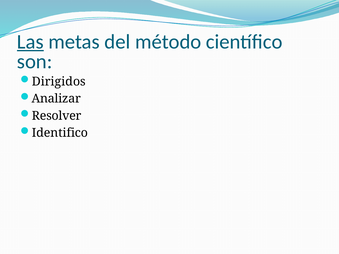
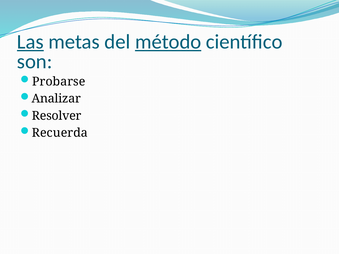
método underline: none -> present
Dirigidos: Dirigidos -> Probarse
Identifico: Identifico -> Recuerda
